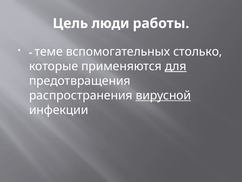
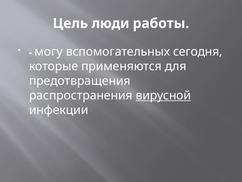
теме: теме -> могу
столько: столько -> сегодня
для underline: present -> none
